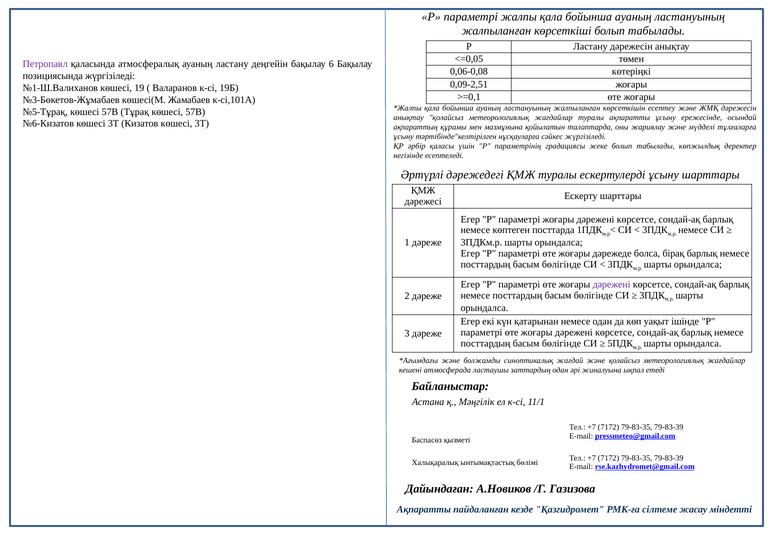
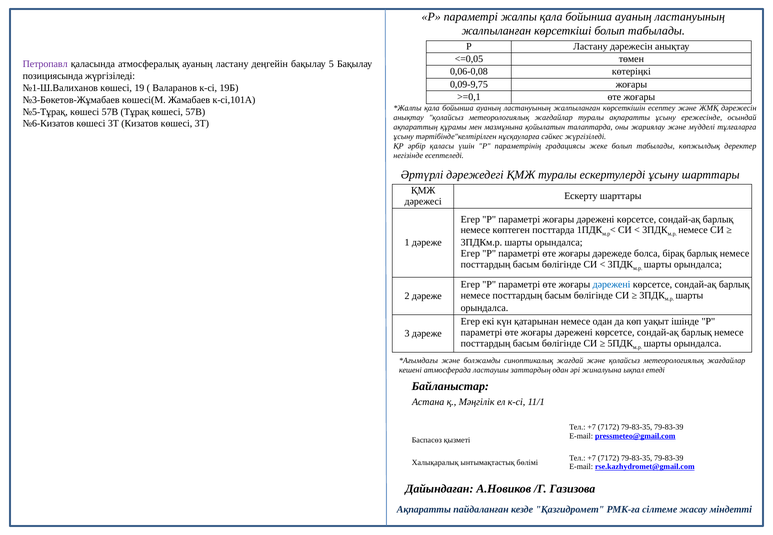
6: 6 -> 5
0,09-2,51: 0,09-2,51 -> 0,09-9,75
дәрежені at (612, 284) colour: purple -> blue
